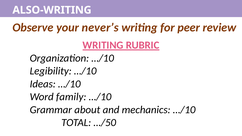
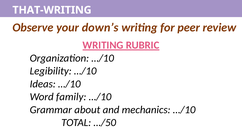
ALSO-WRITING: ALSO-WRITING -> THAT-WRITING
never’s: never’s -> down’s
